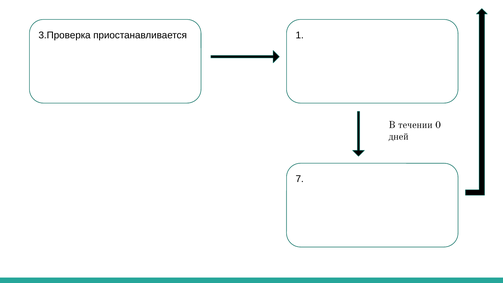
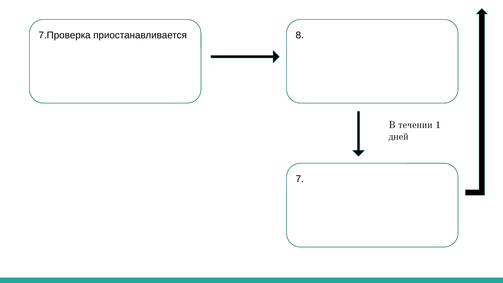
3.Проверка: 3.Проверка -> 7.Проверка
1: 1 -> 8
0: 0 -> 1
